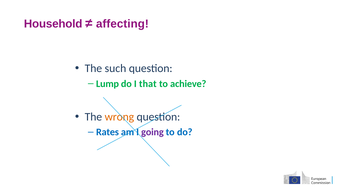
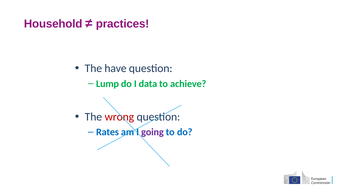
affecting: affecting -> practices
such: such -> have
that: that -> data
wrong colour: orange -> red
